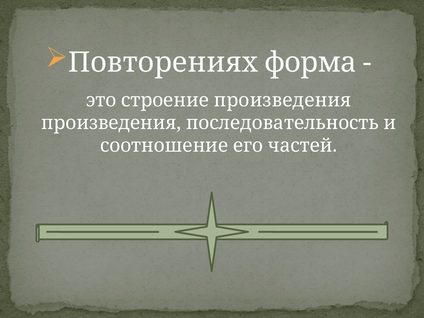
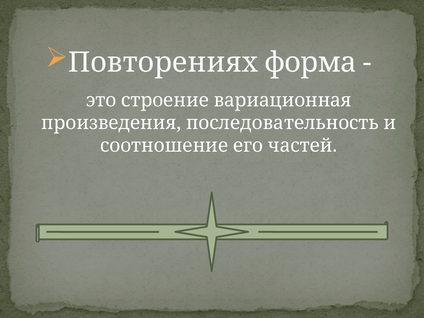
строение произведения: произведения -> вариационная
